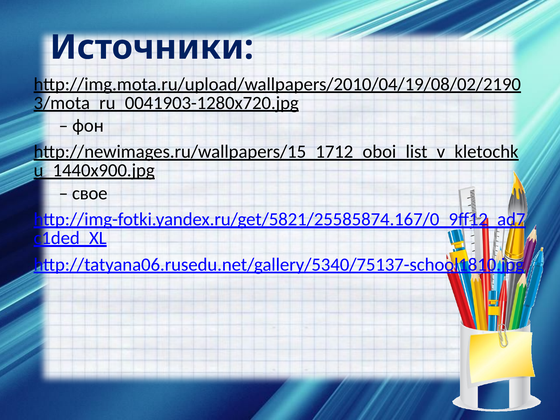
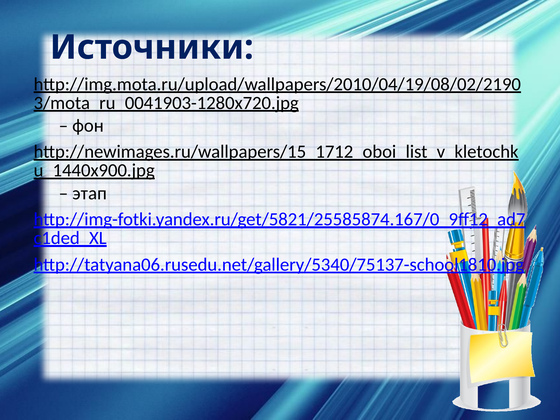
свое: свое -> этап
